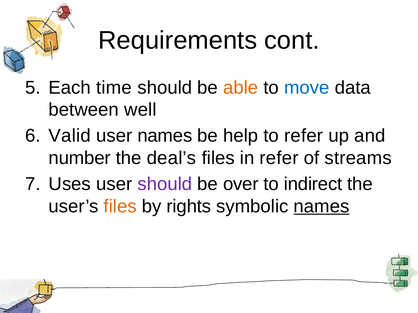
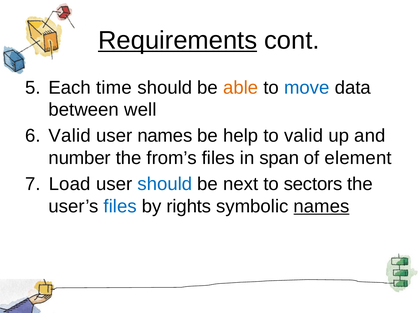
Requirements underline: none -> present
to refer: refer -> valid
deal’s: deal’s -> from’s
in refer: refer -> span
streams: streams -> element
Uses: Uses -> Load
should at (165, 184) colour: purple -> blue
over: over -> next
indirect: indirect -> sectors
files at (120, 207) colour: orange -> blue
